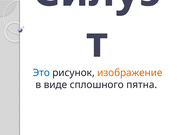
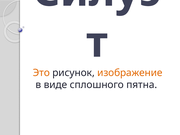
Это colour: blue -> orange
